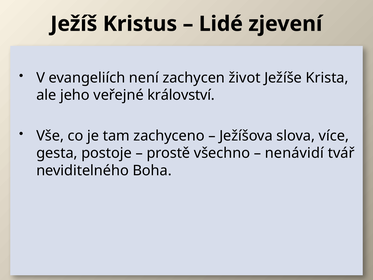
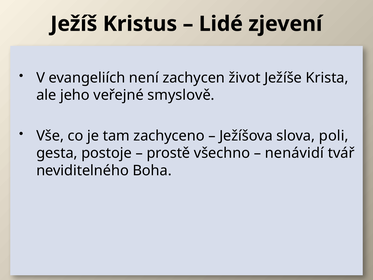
království: království -> smyslově
více: více -> poli
